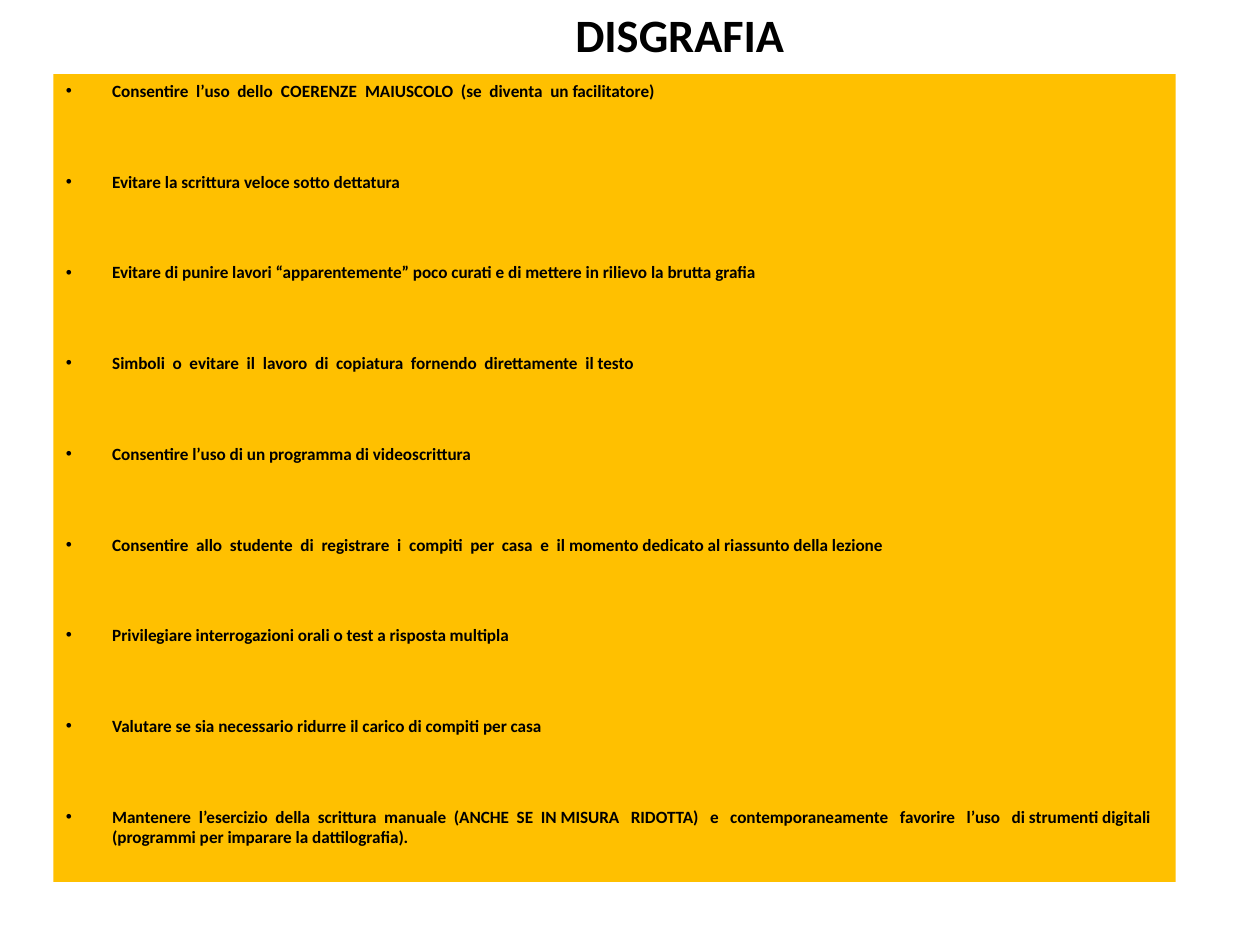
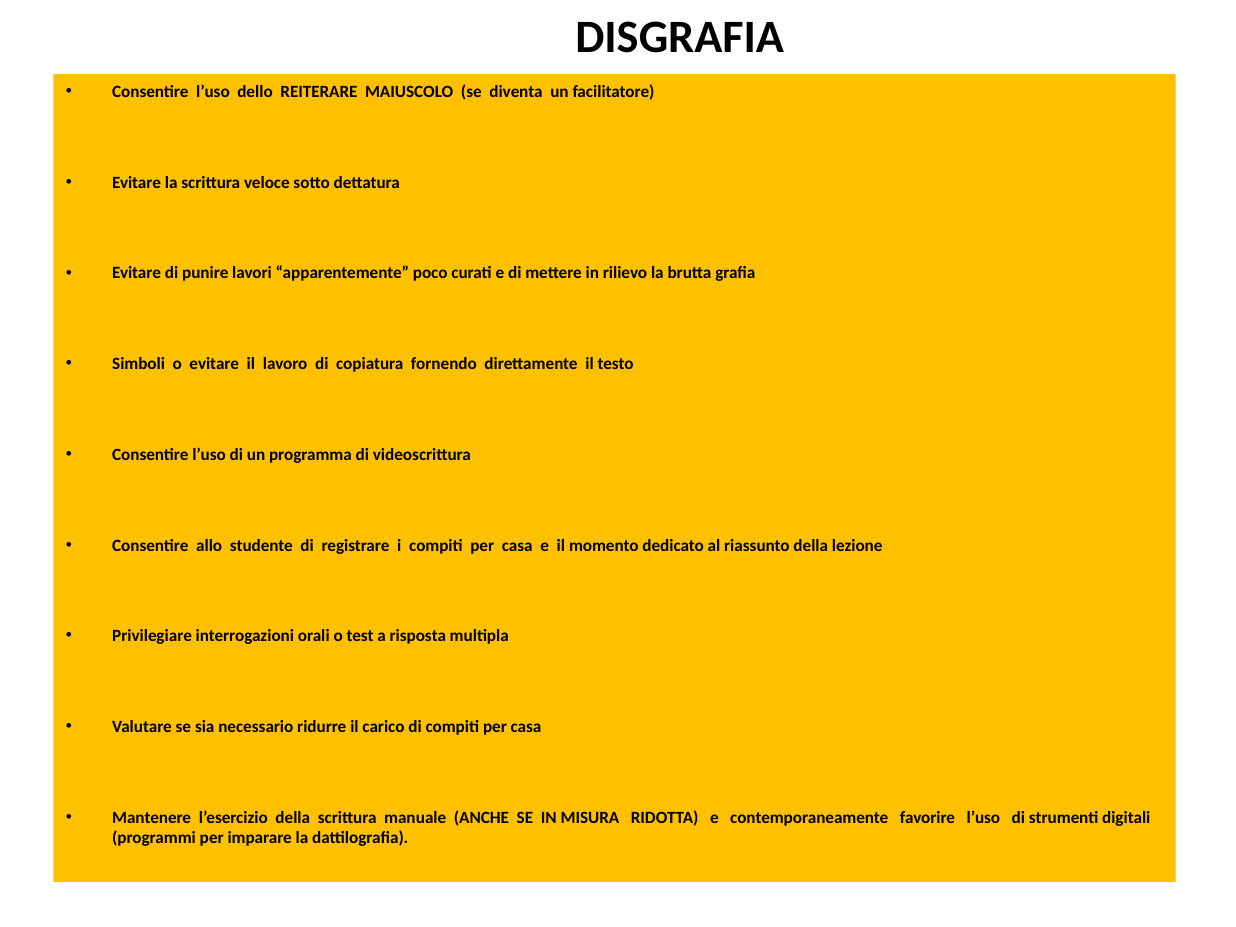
COERENZE: COERENZE -> REITERARE
